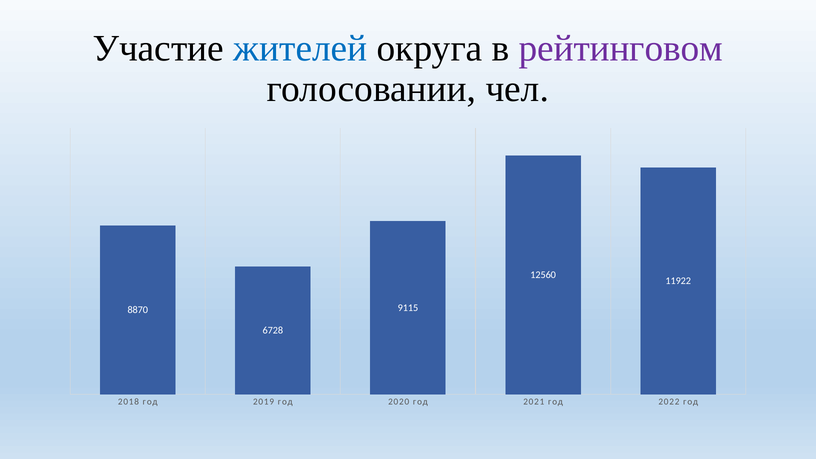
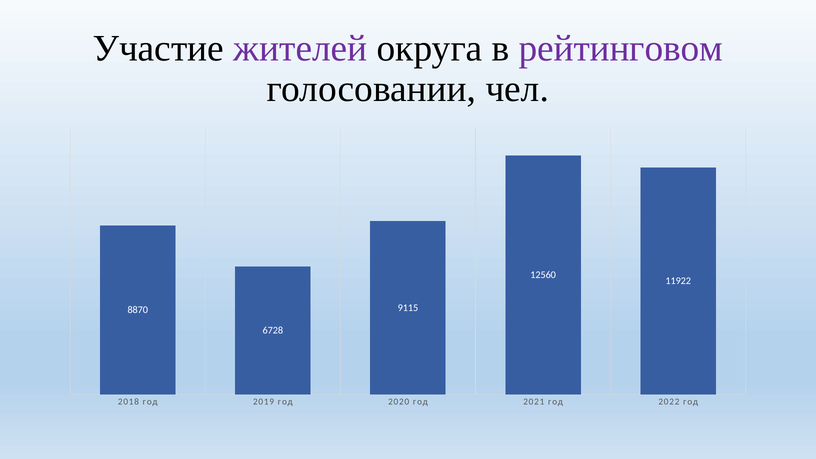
жителей colour: blue -> purple
